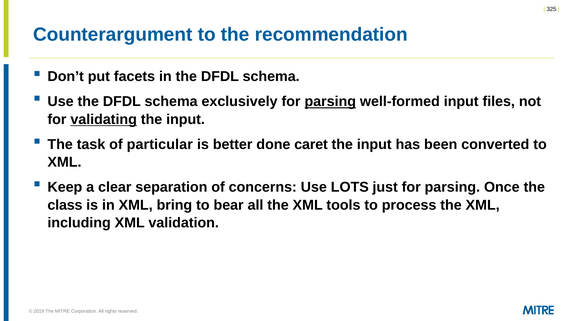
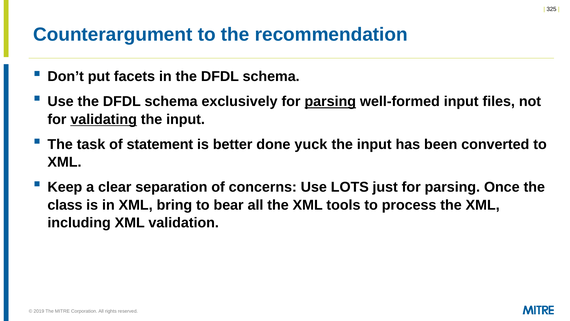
particular: particular -> statement
caret: caret -> yuck
